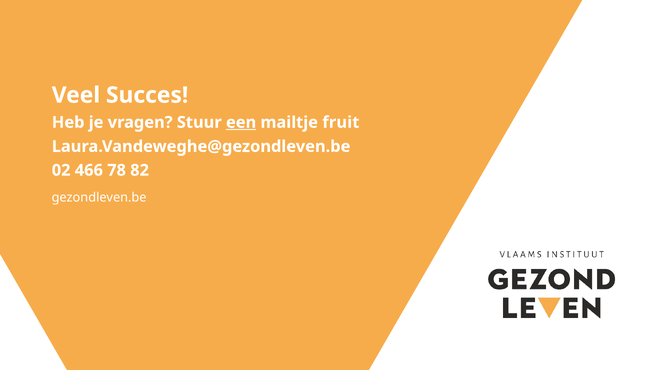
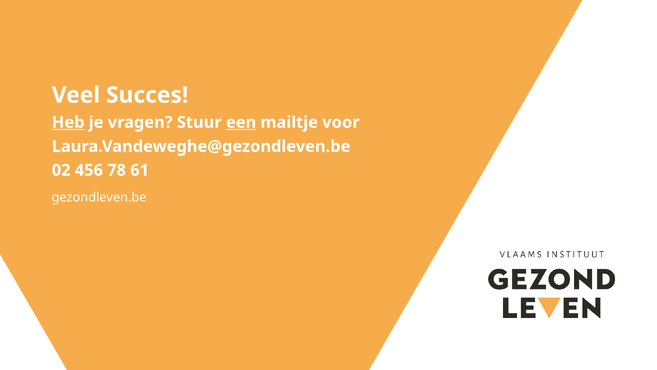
Heb underline: none -> present
fruit: fruit -> voor
466: 466 -> 456
82: 82 -> 61
